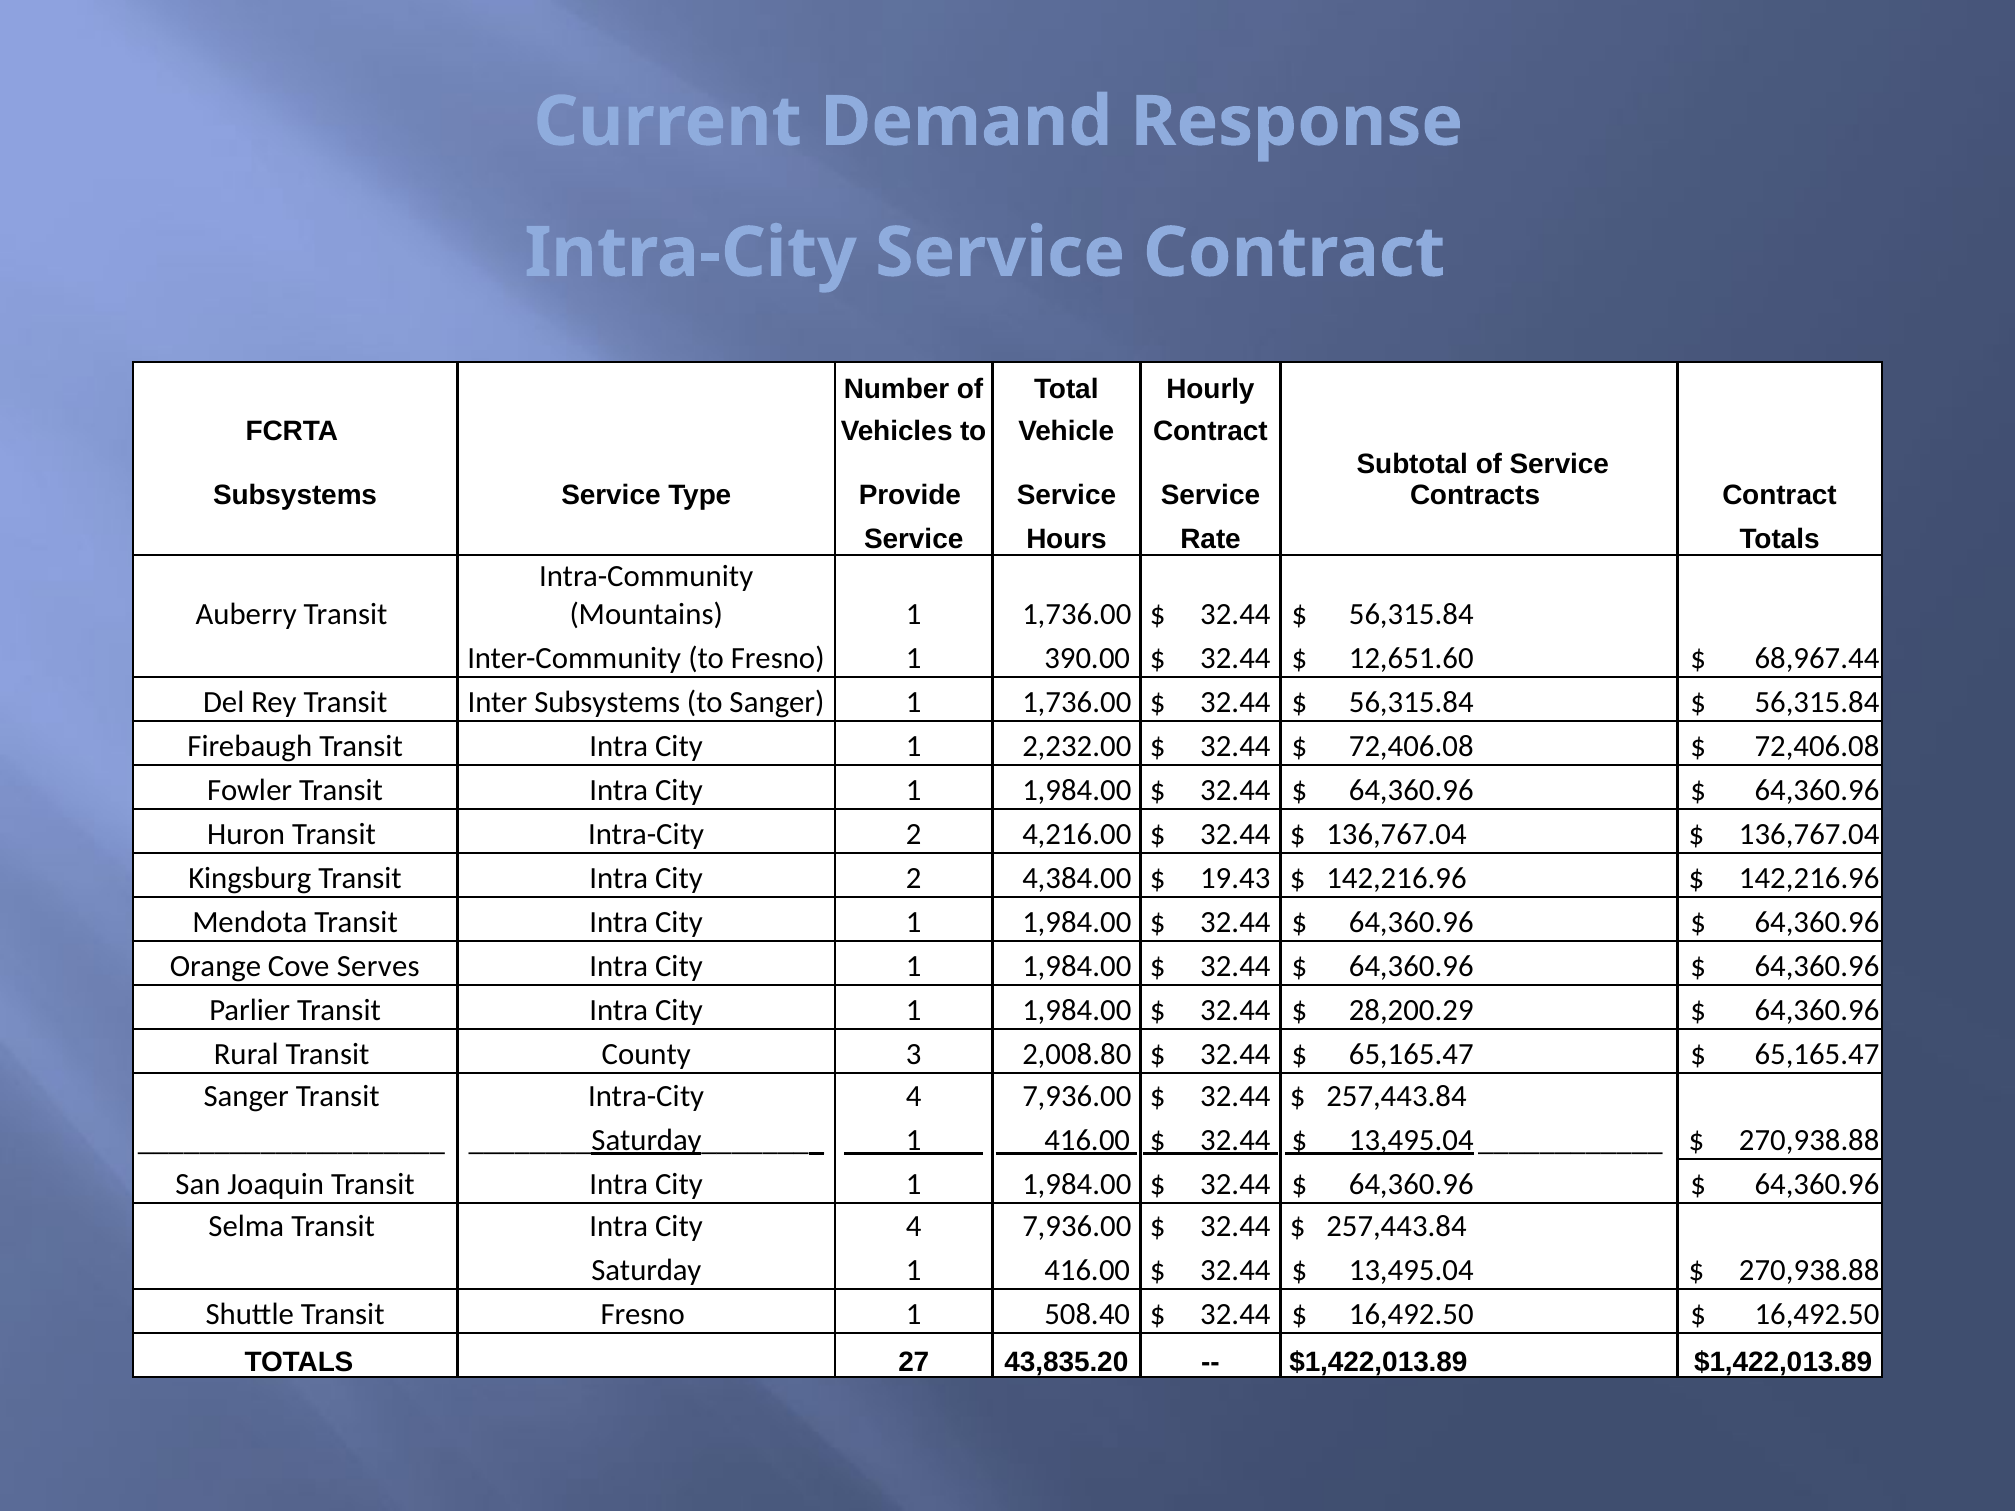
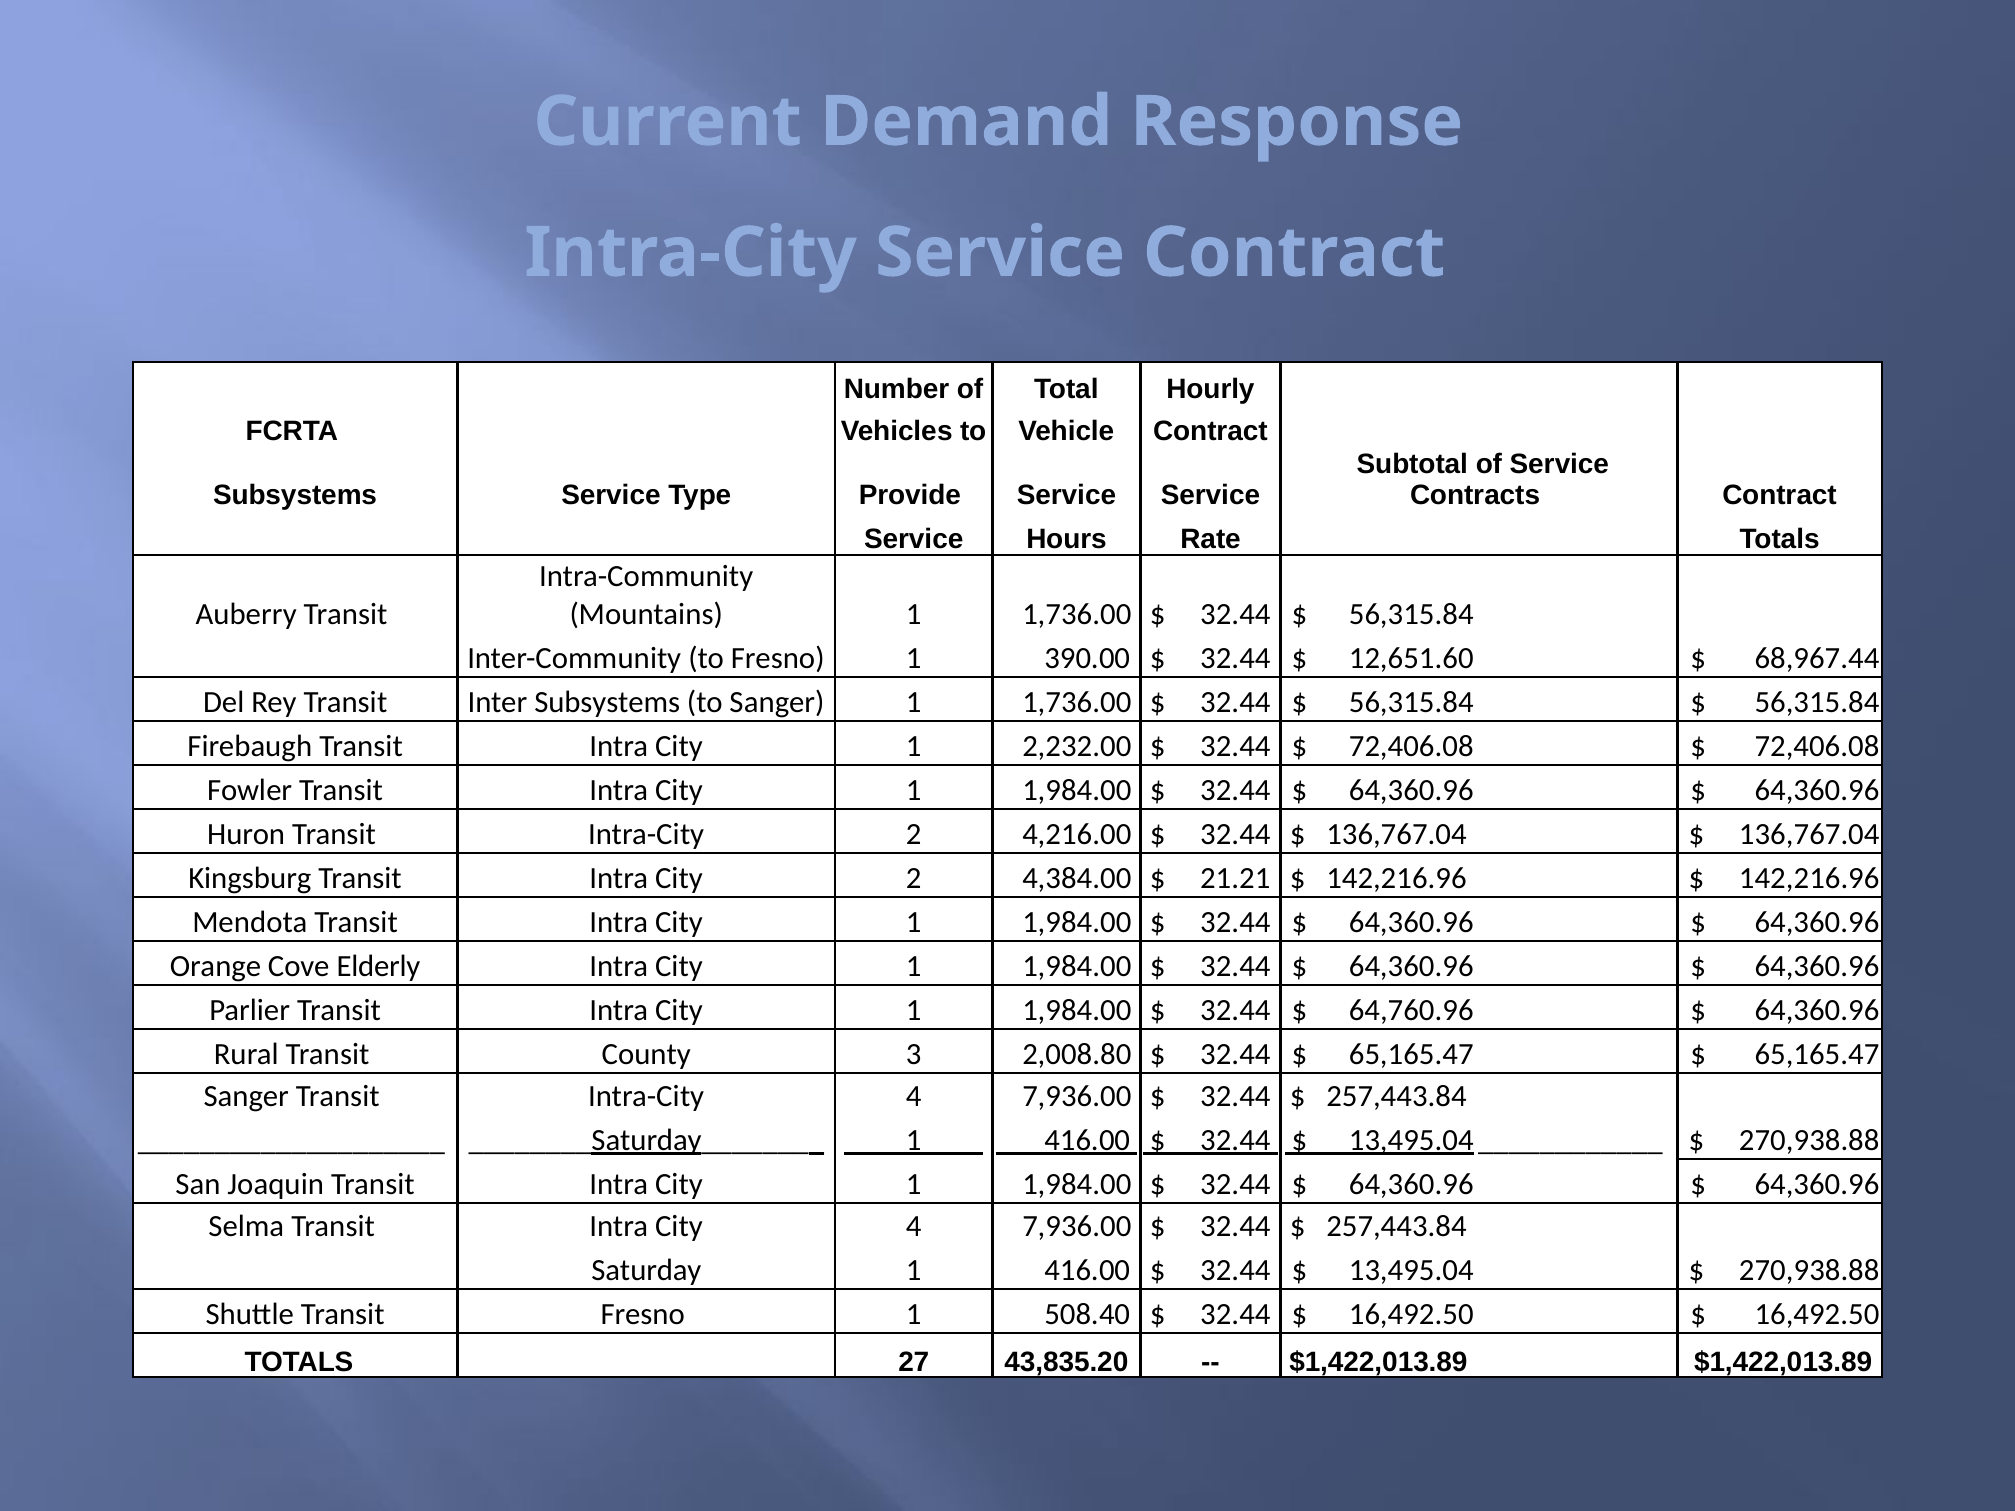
19.43: 19.43 -> 21.21
Serves: Serves -> Elderly
28,200.29: 28,200.29 -> 64,760.96
